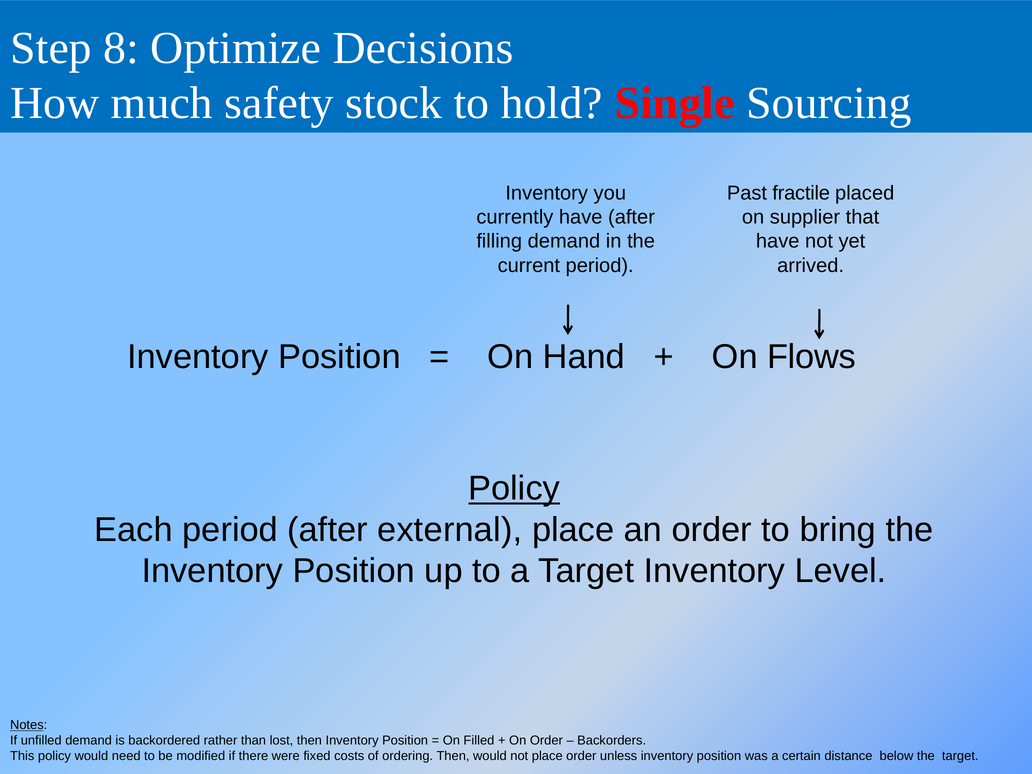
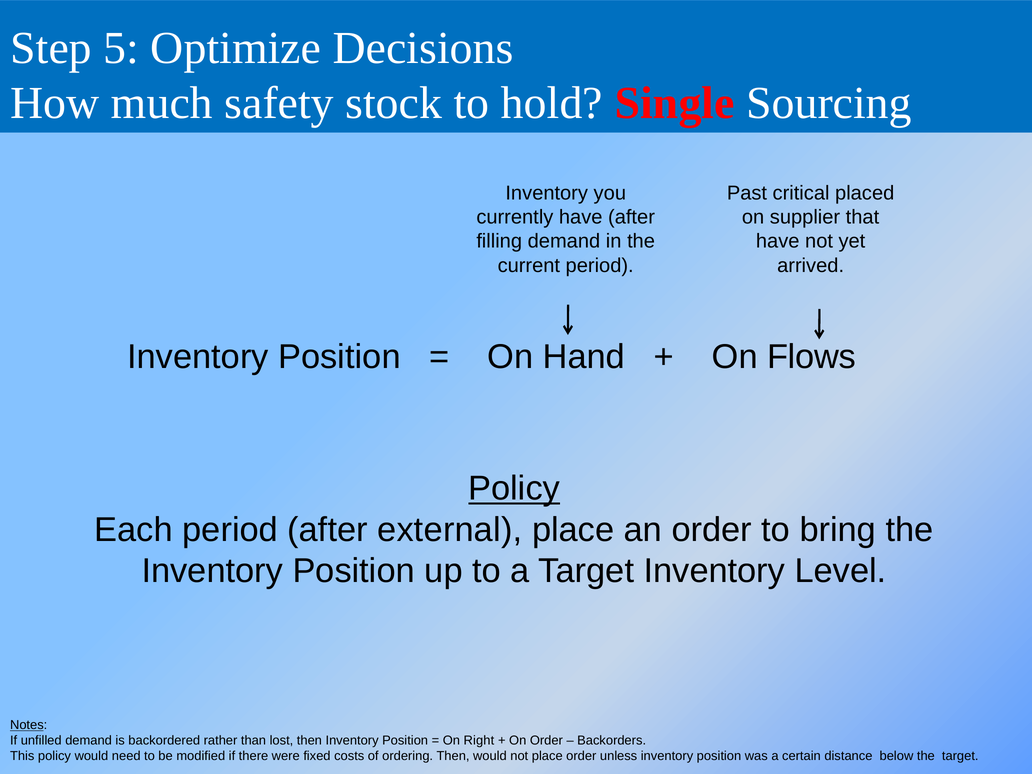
8: 8 -> 5
fractile: fractile -> critical
Filled: Filled -> Right
